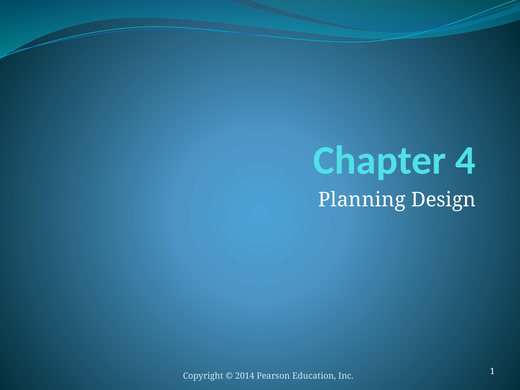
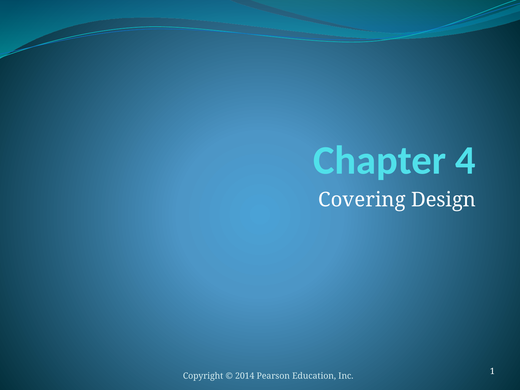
Planning: Planning -> Covering
